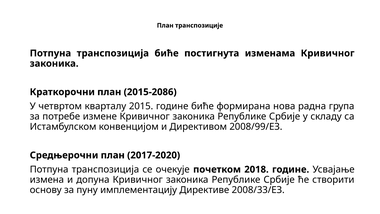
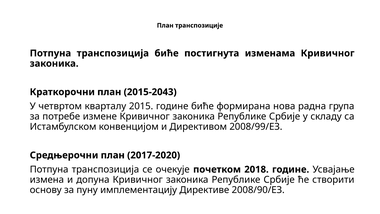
2015-2086: 2015-2086 -> 2015-2043
2008/33/EЗ: 2008/33/EЗ -> 2008/90/EЗ
